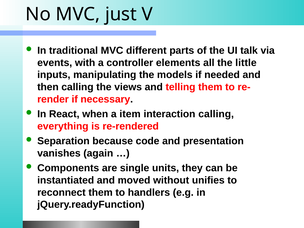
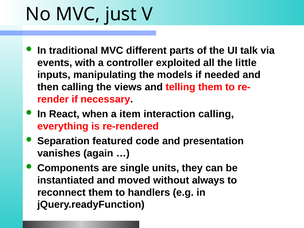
elements: elements -> exploited
because: because -> featured
unifies: unifies -> always
